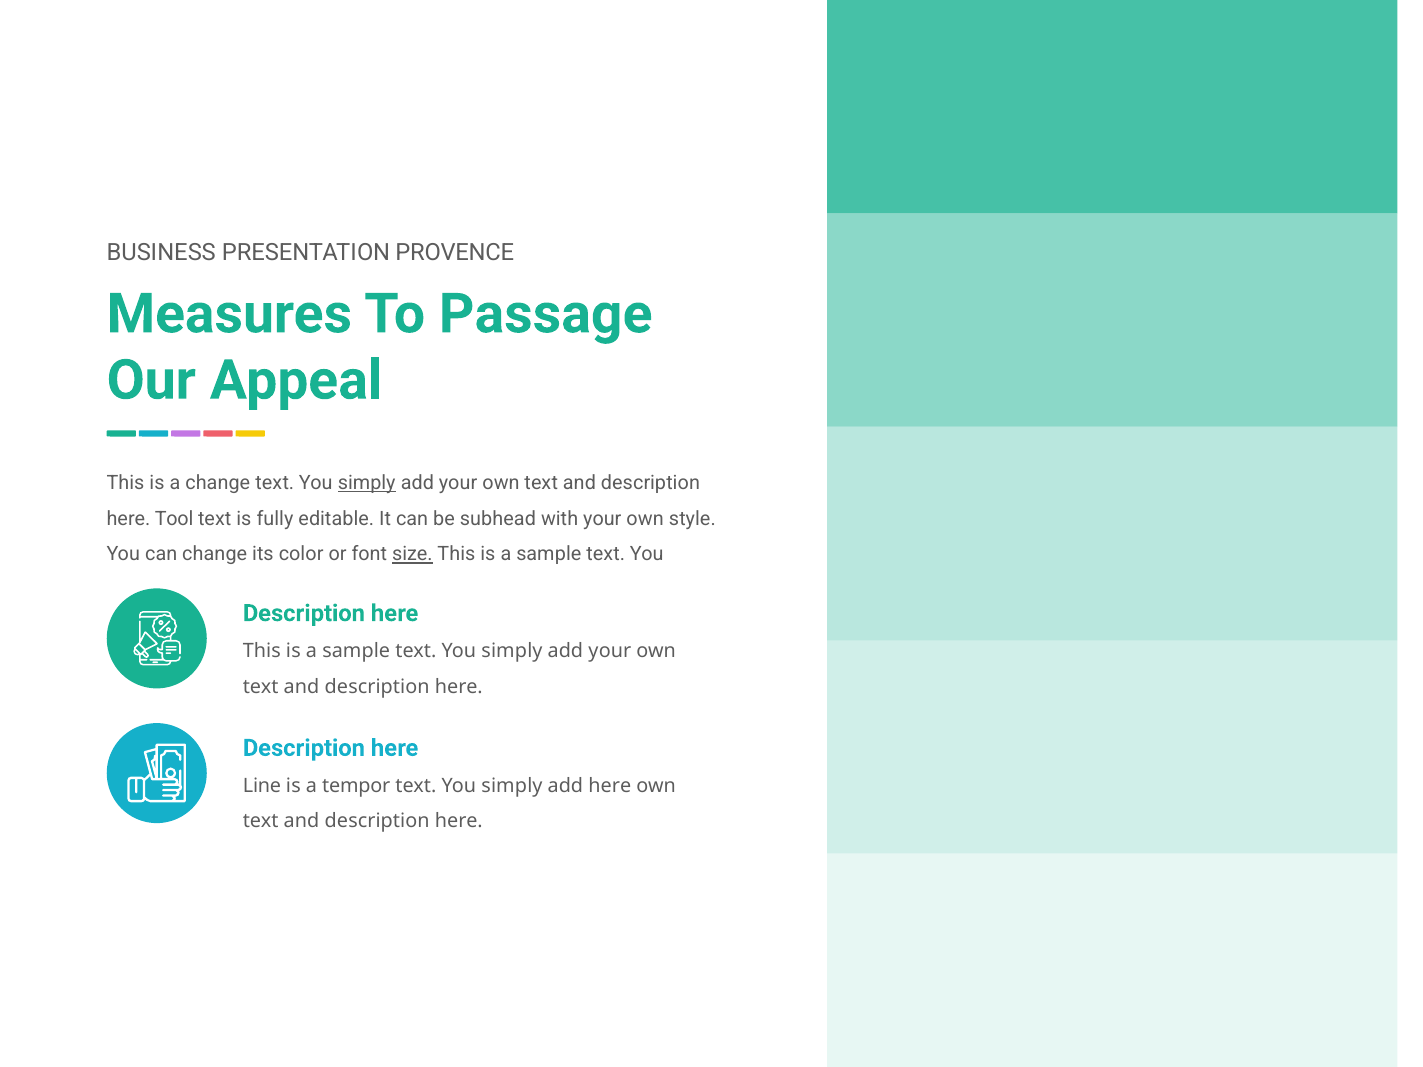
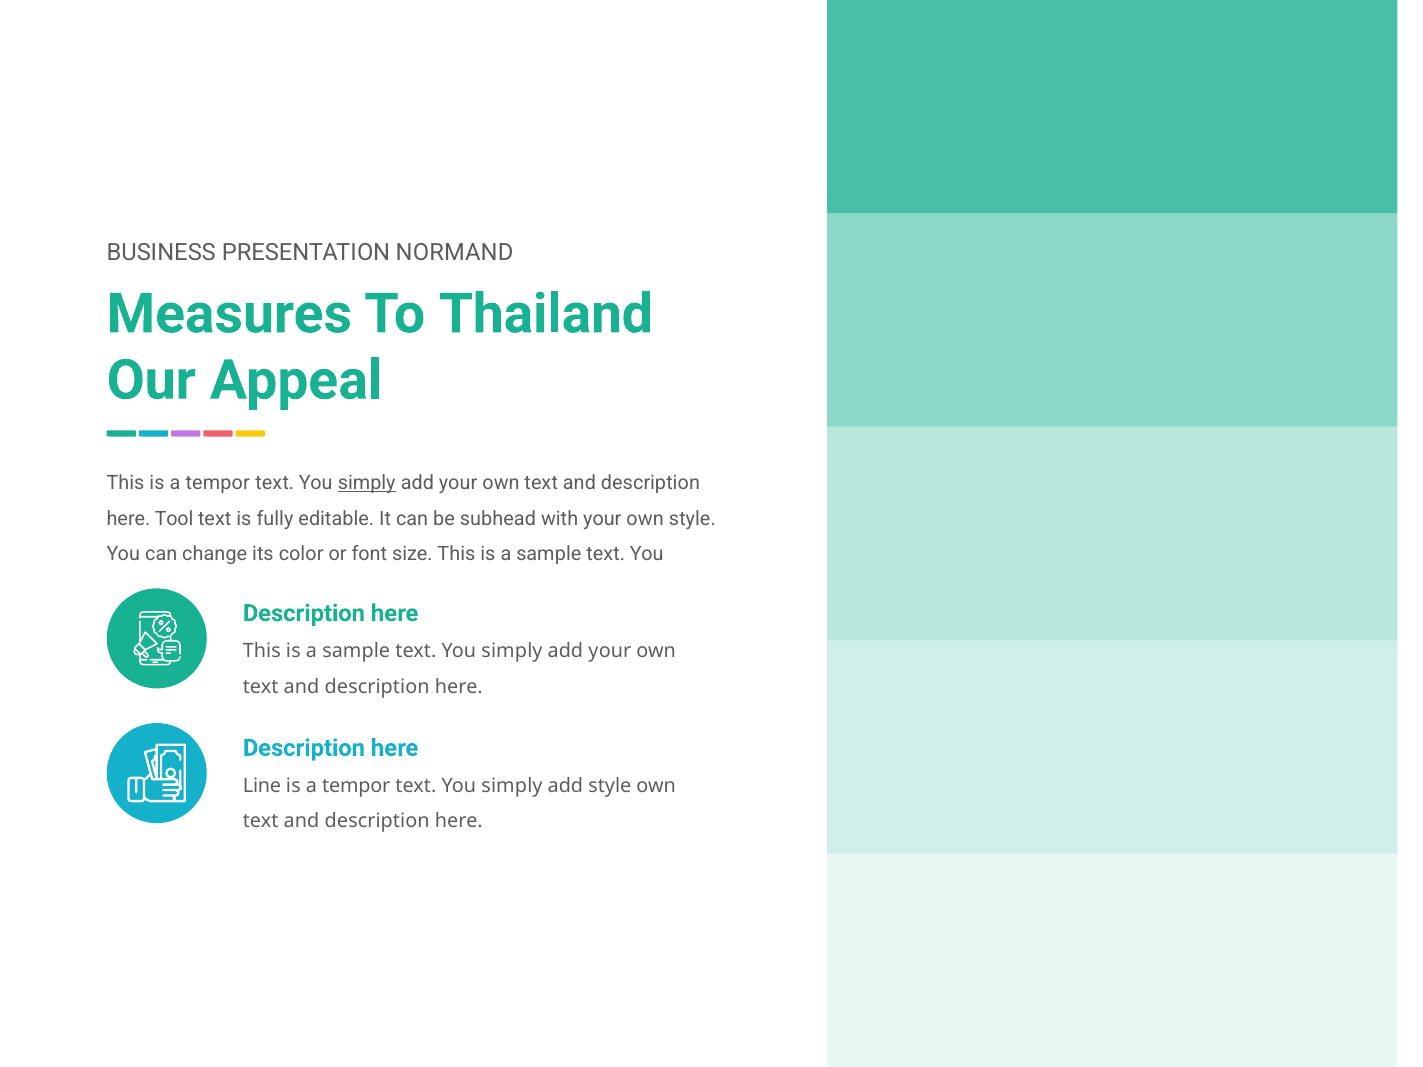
PROVENCE: PROVENCE -> NORMAND
Passage: Passage -> Thailand
This is a change: change -> tempor
size underline: present -> none
add here: here -> style
